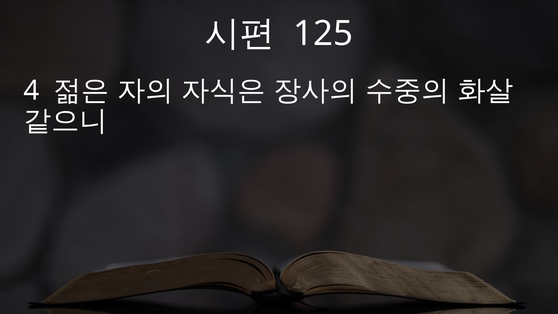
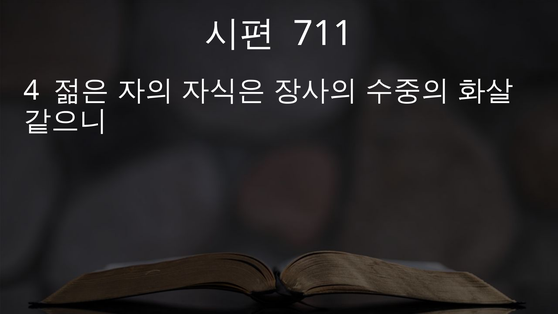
125: 125 -> 711
